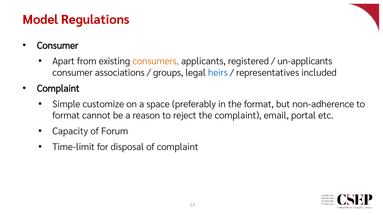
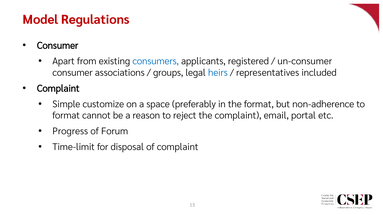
consumers colour: orange -> blue
un-applicants: un-applicants -> un-consumer
Capacity: Capacity -> Progress
